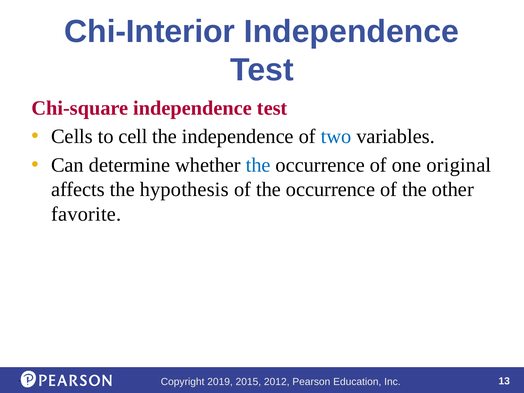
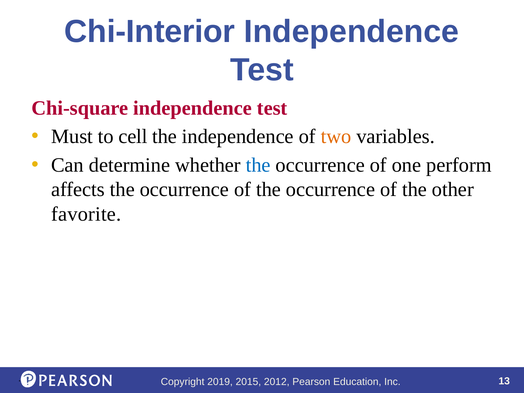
Cells: Cells -> Must
two colour: blue -> orange
original: original -> perform
affects the hypothesis: hypothesis -> occurrence
